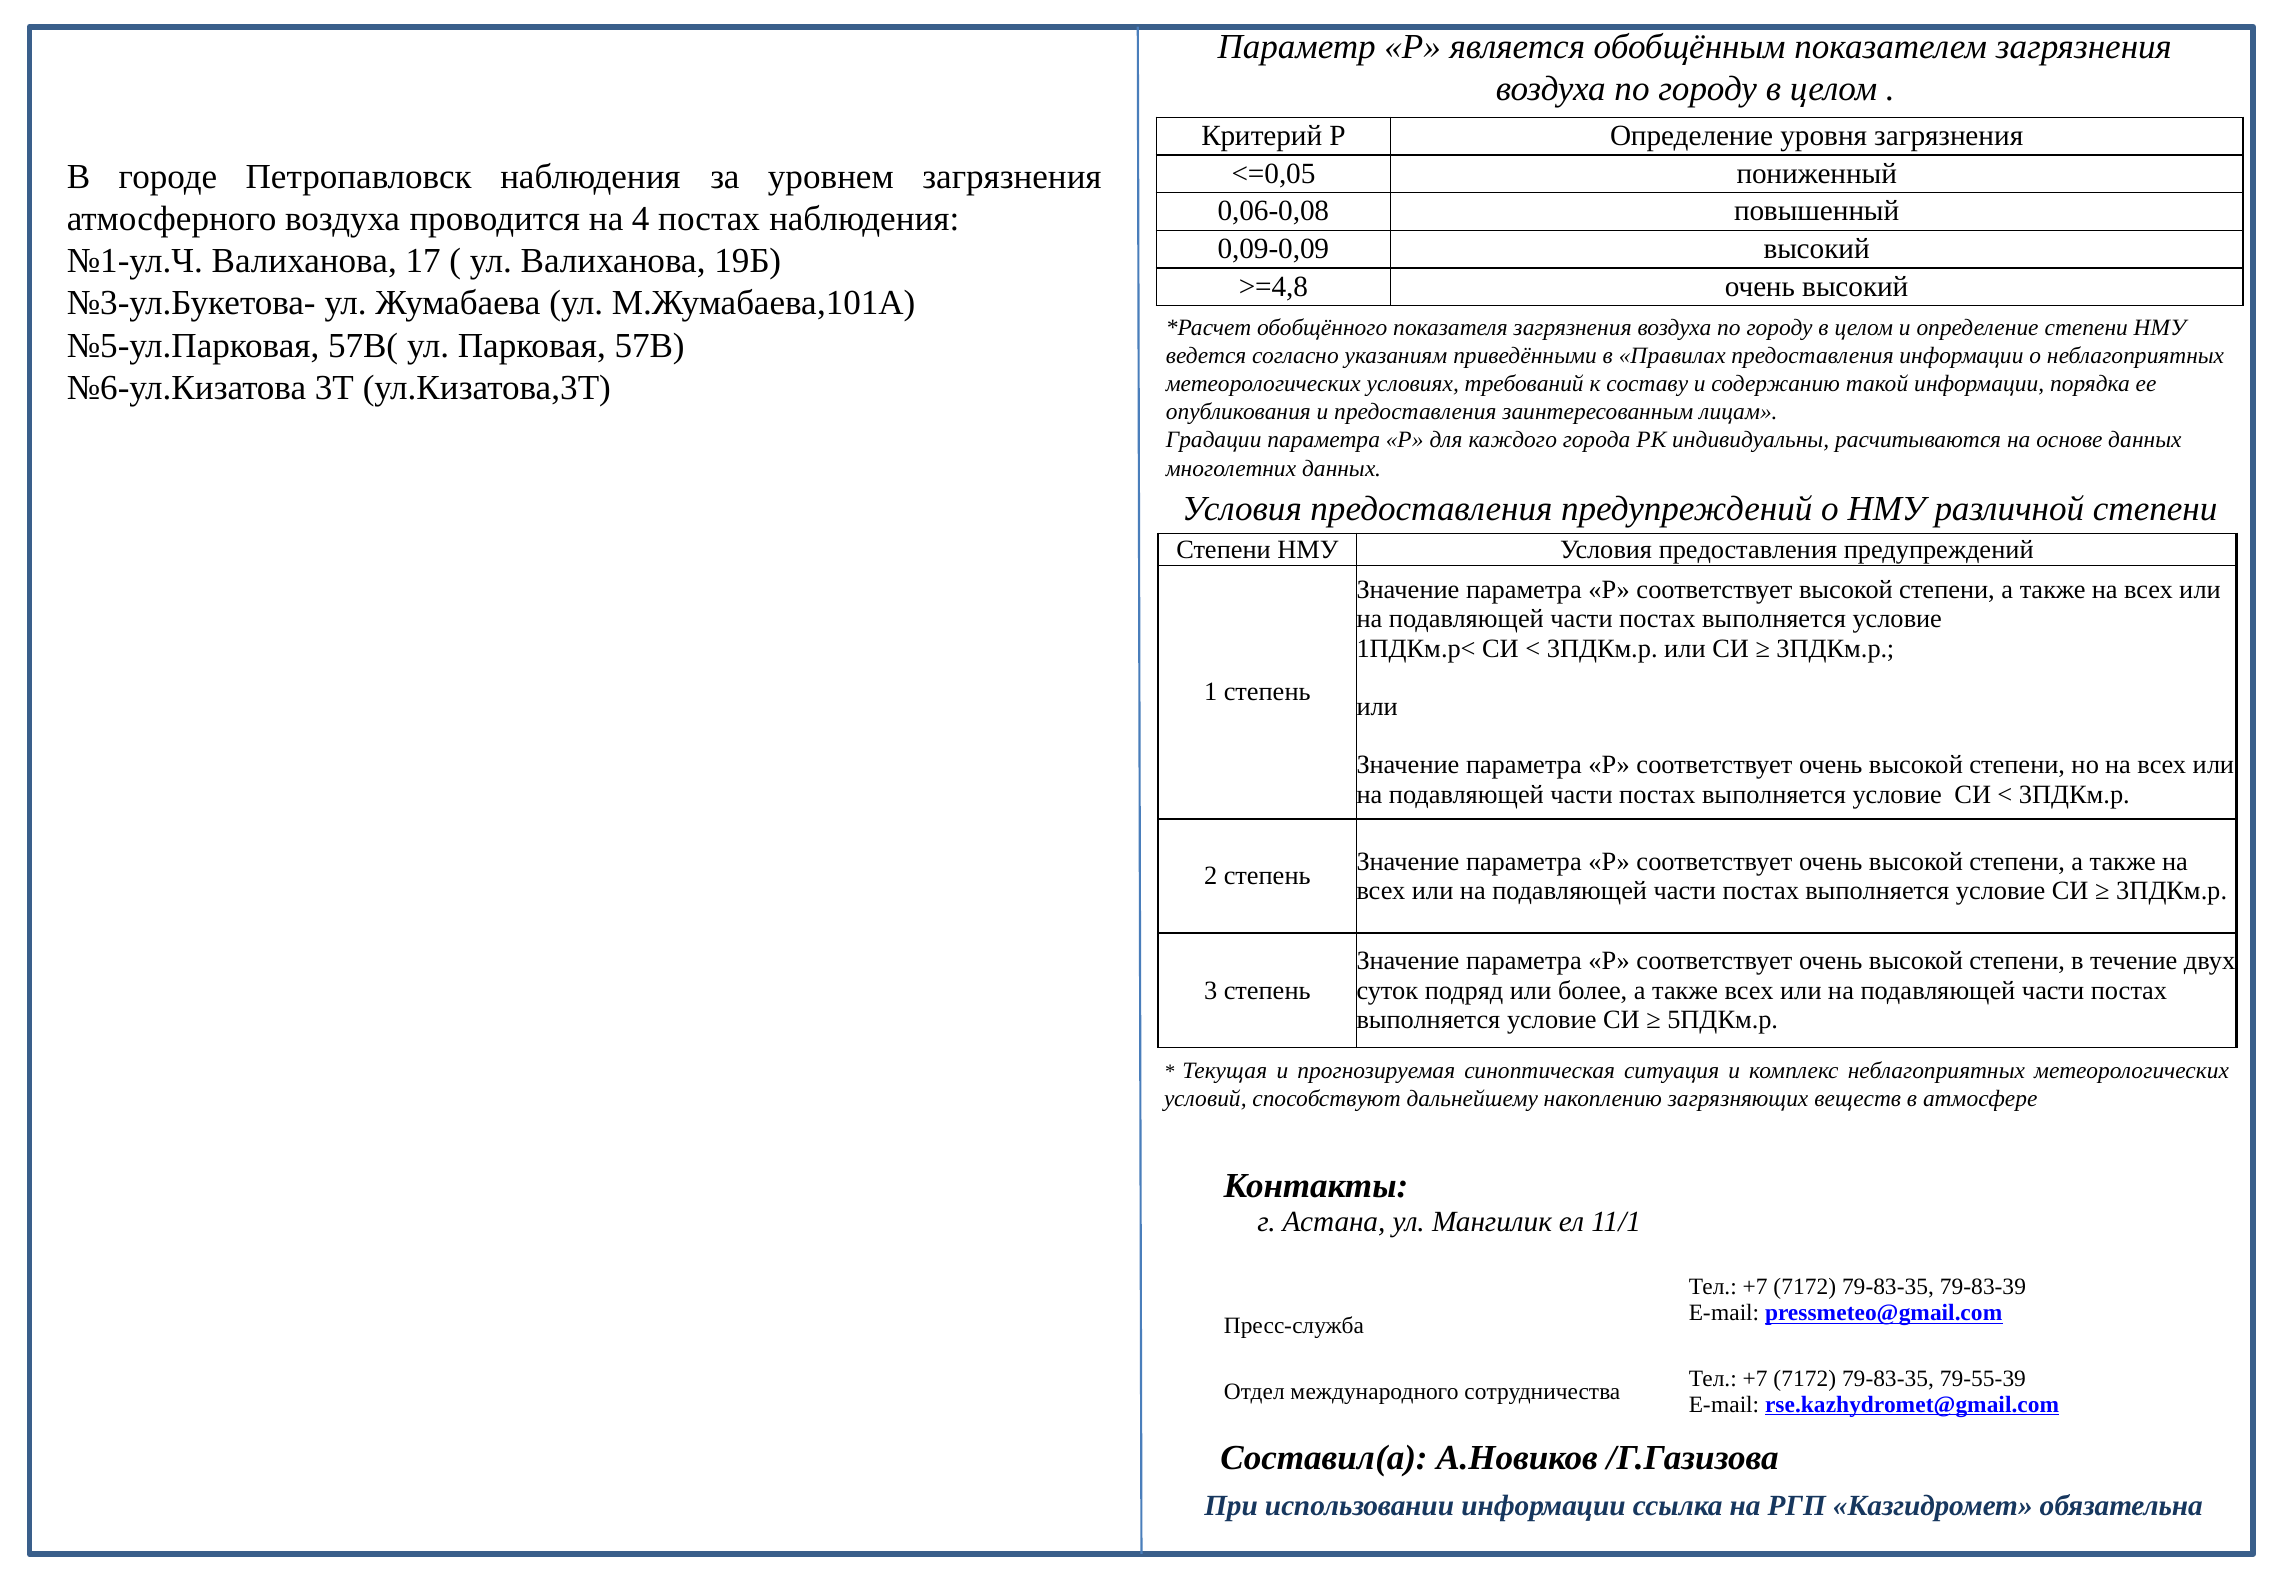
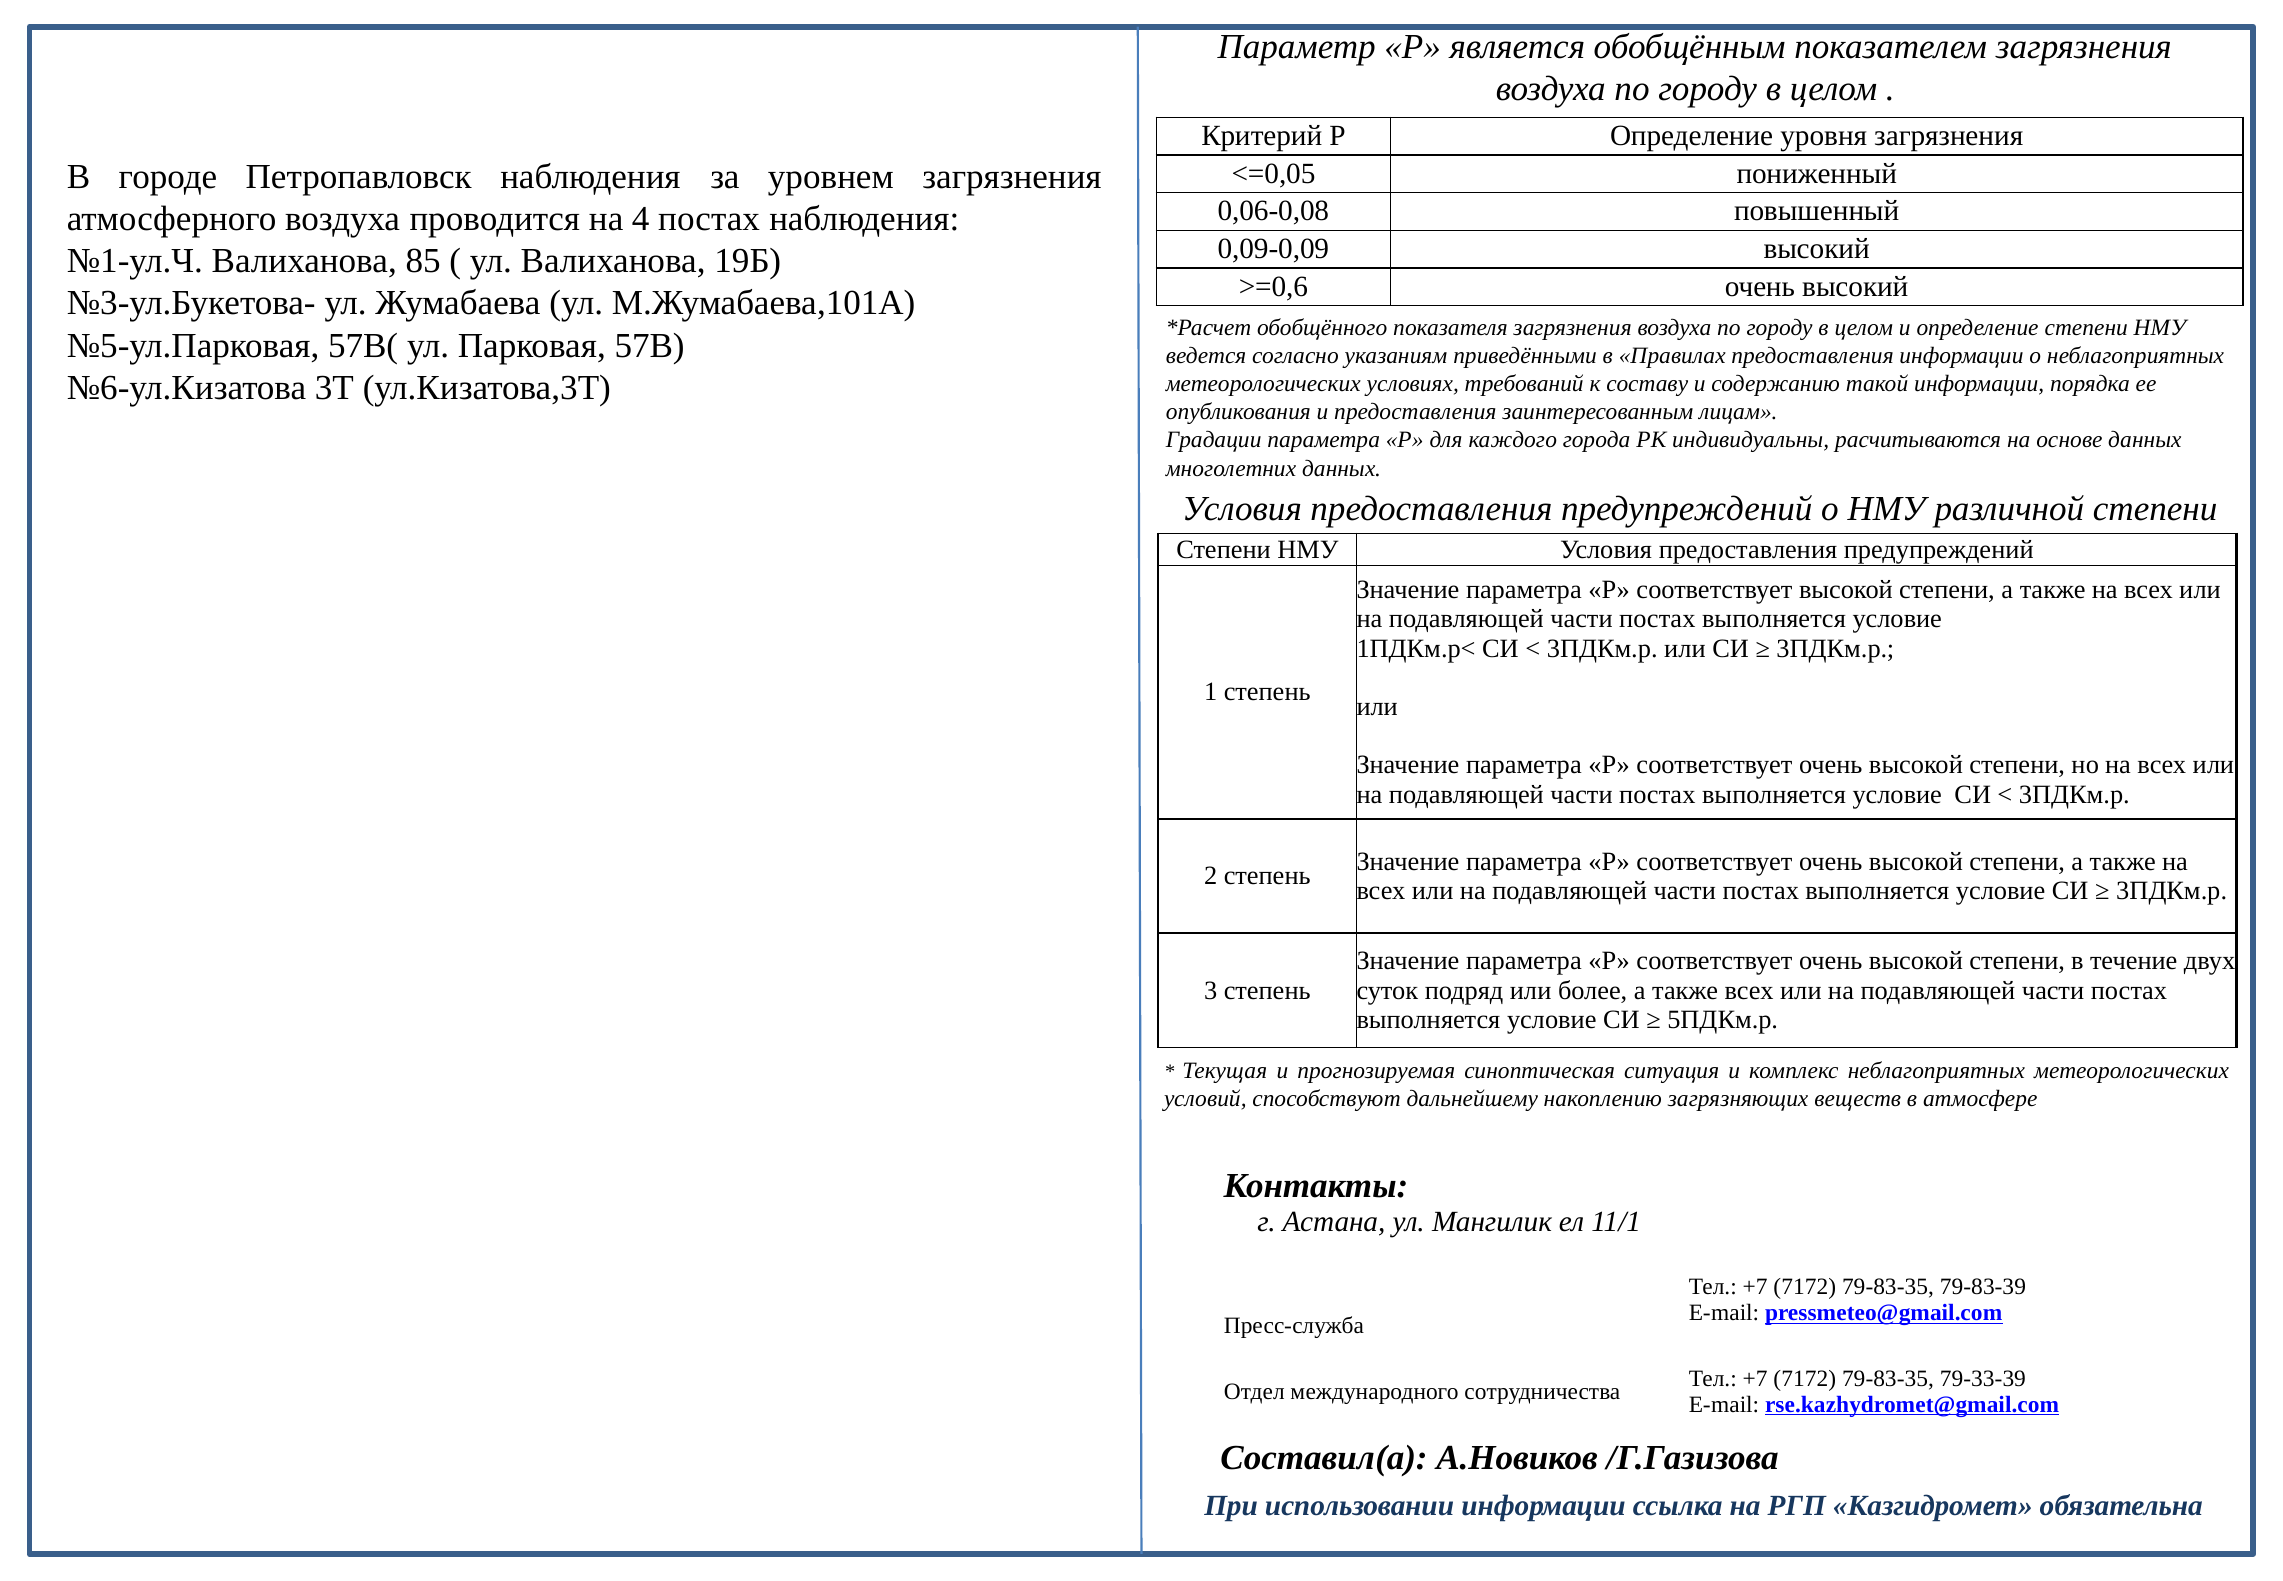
17: 17 -> 85
>=4,8: >=4,8 -> >=0,6
79-55-39: 79-55-39 -> 79-33-39
